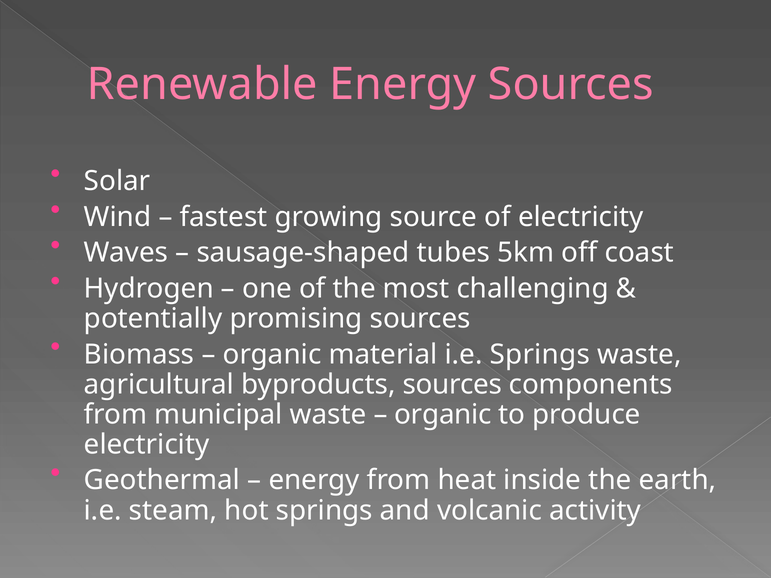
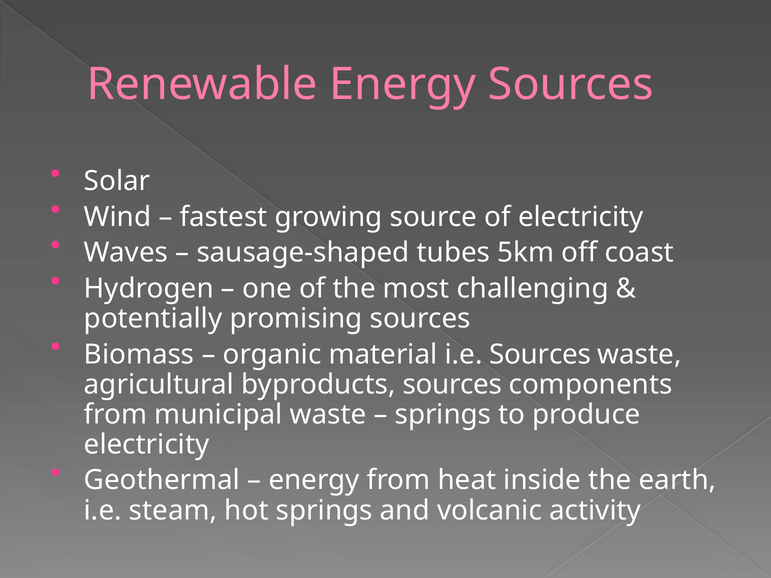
i.e Springs: Springs -> Sources
organic at (443, 415): organic -> springs
